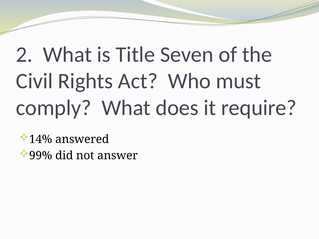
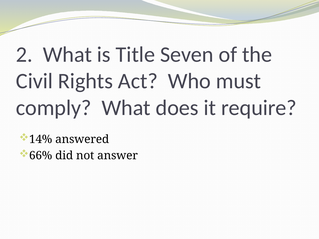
99%: 99% -> 66%
